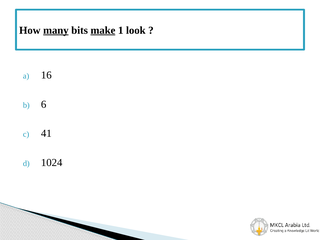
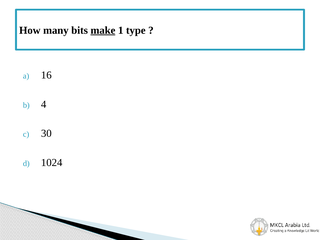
many underline: present -> none
look: look -> type
6: 6 -> 4
41: 41 -> 30
